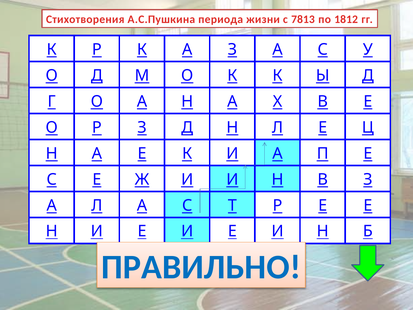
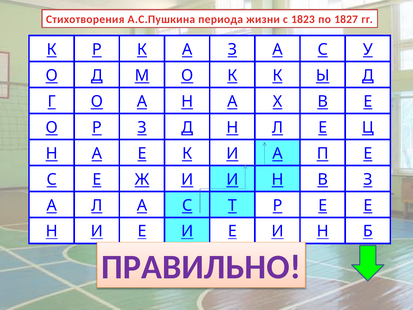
7813: 7813 -> 1823
1812: 1812 -> 1827
ПРАВИЛЬНО colour: blue -> purple
